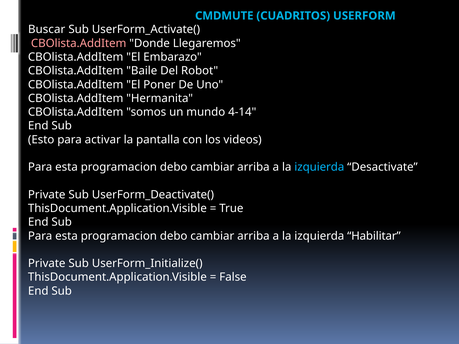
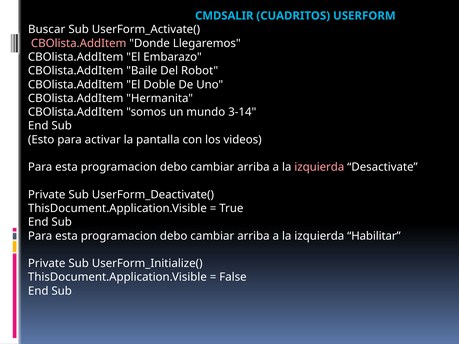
CMDMUTE: CMDMUTE -> CMDSALIR
Poner: Poner -> Doble
4-14: 4-14 -> 3-14
izquierda at (319, 167) colour: light blue -> pink
